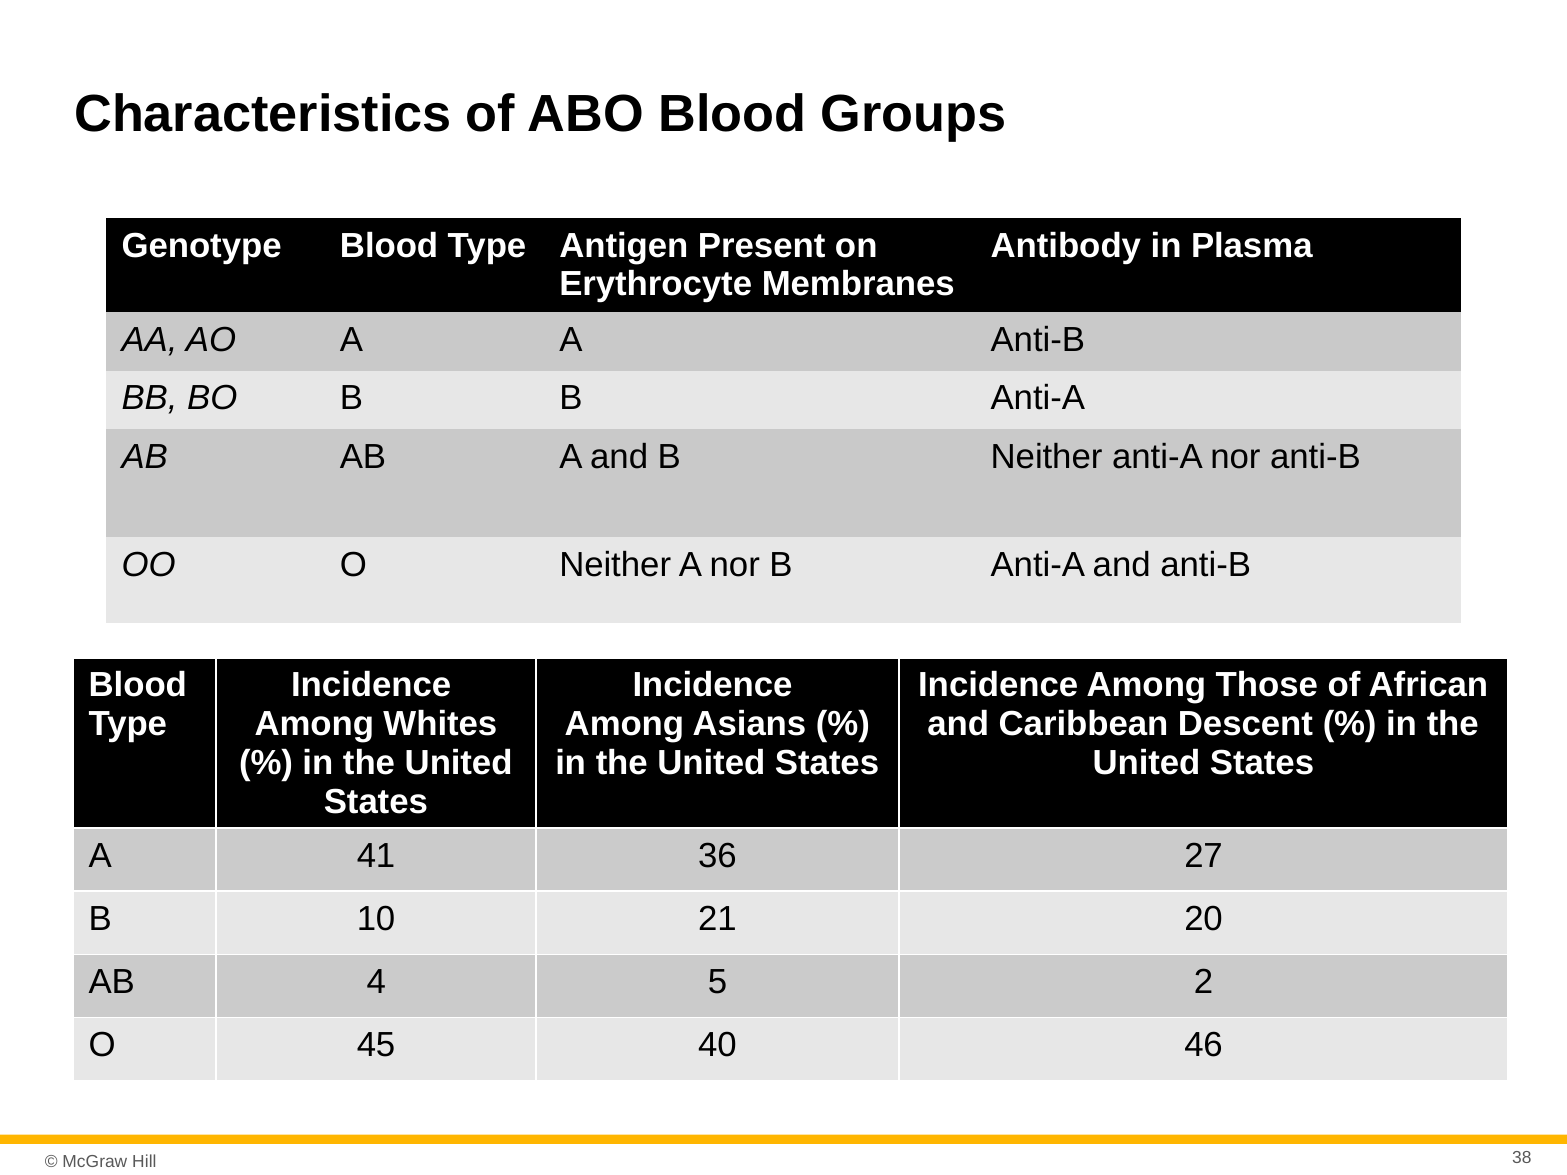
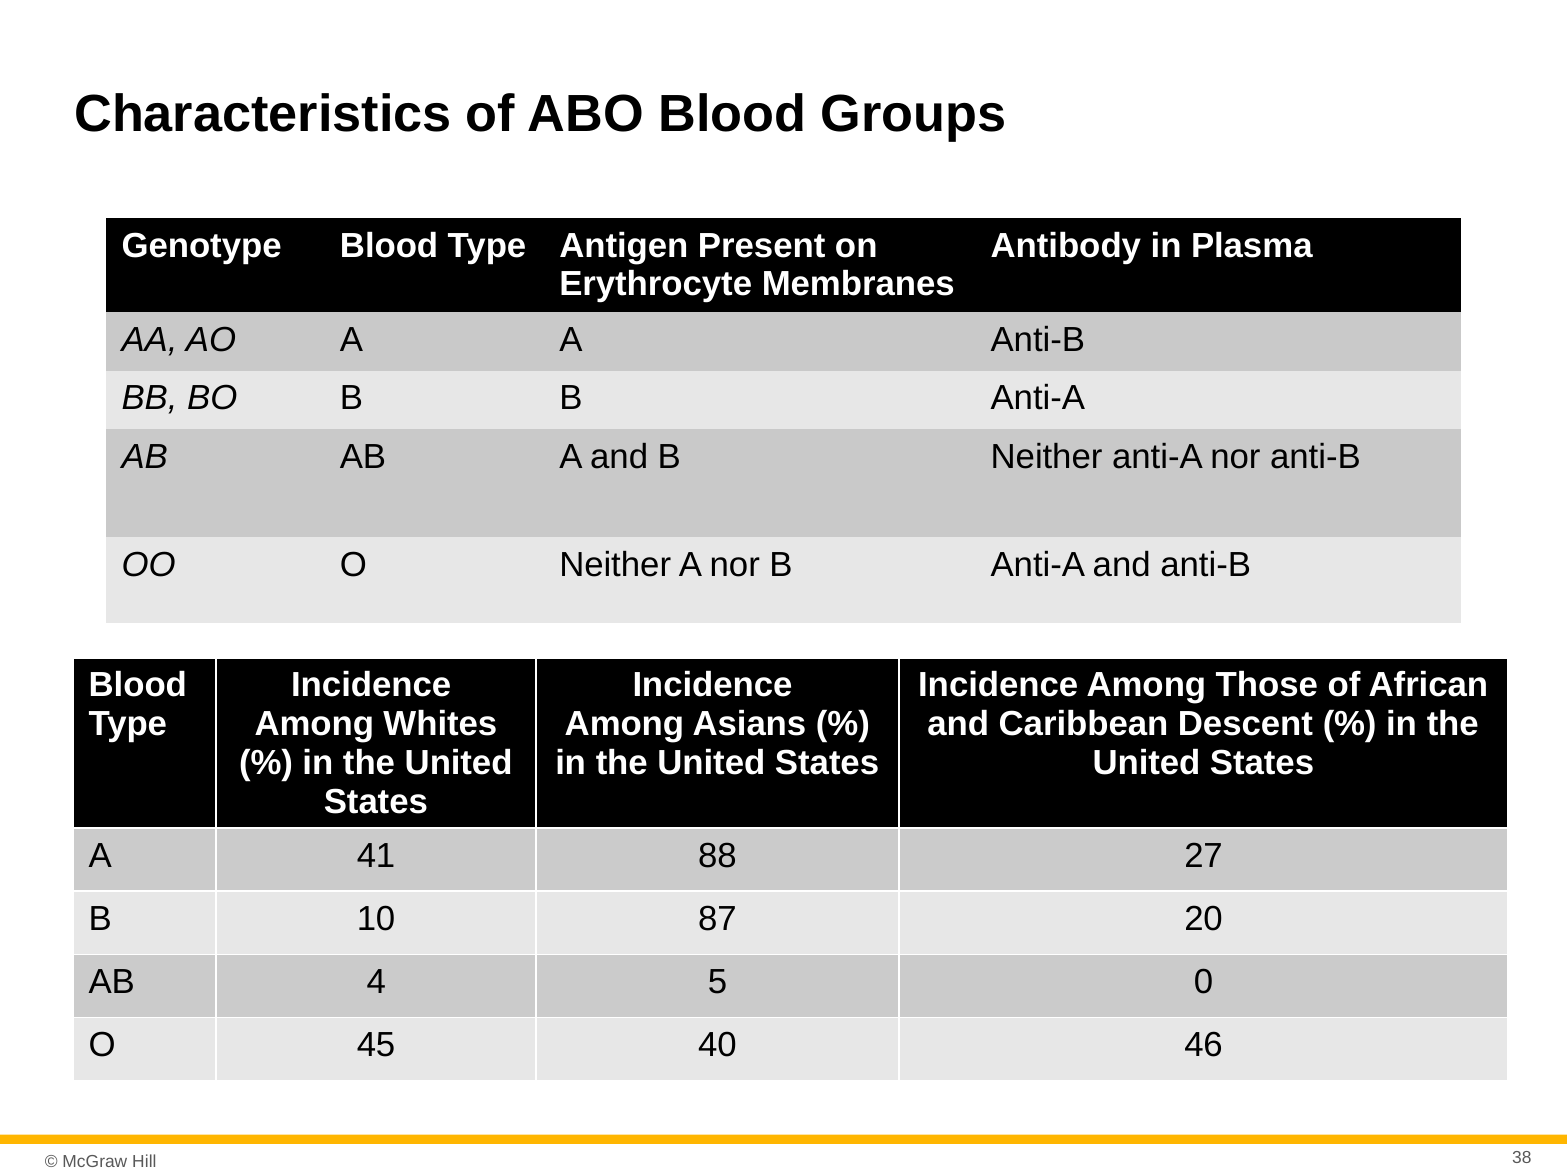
36: 36 -> 88
21: 21 -> 87
2: 2 -> 0
